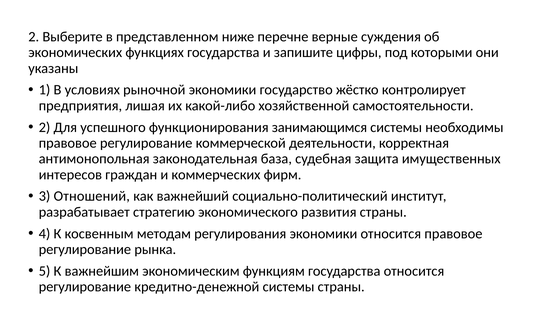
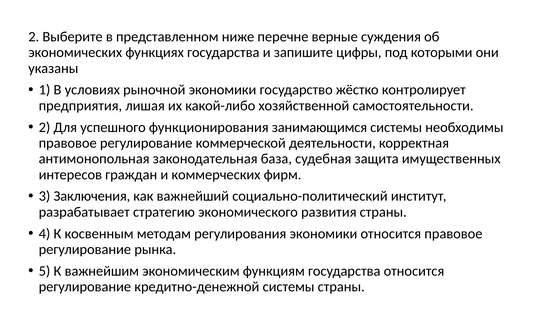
Отношений: Отношений -> Заключения
